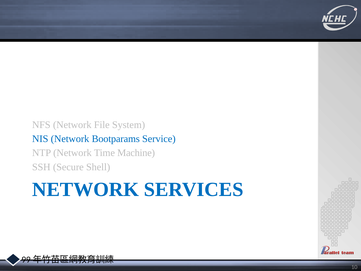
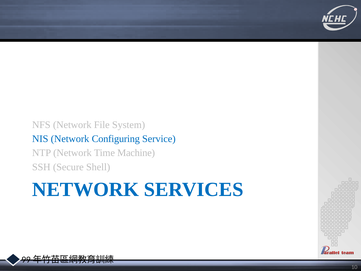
Bootparams: Bootparams -> Configuring
